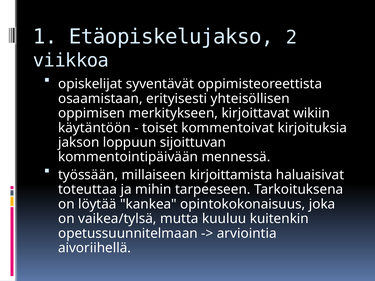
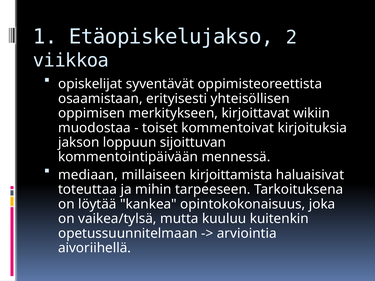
käytäntöön: käytäntöön -> muodostaa
työssään: työssään -> mediaan
